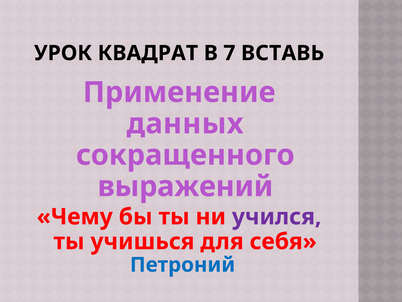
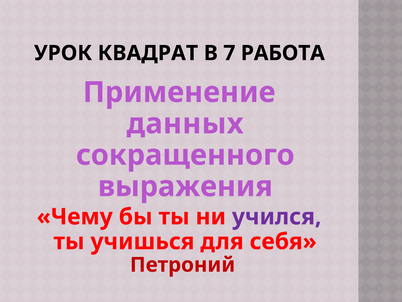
ВСТАВЬ: ВСТАВЬ -> РАБОТА
выражений: выражений -> выражения
Петроний colour: blue -> red
